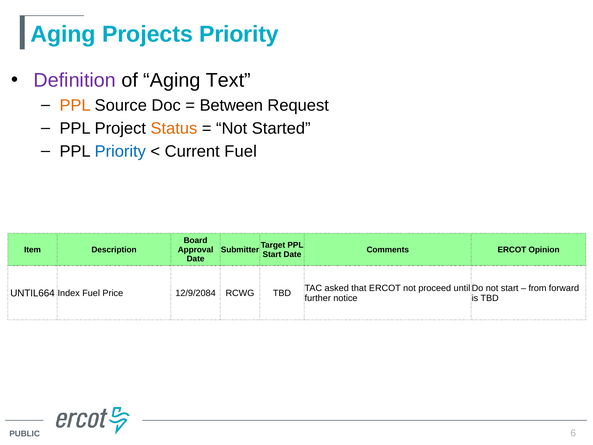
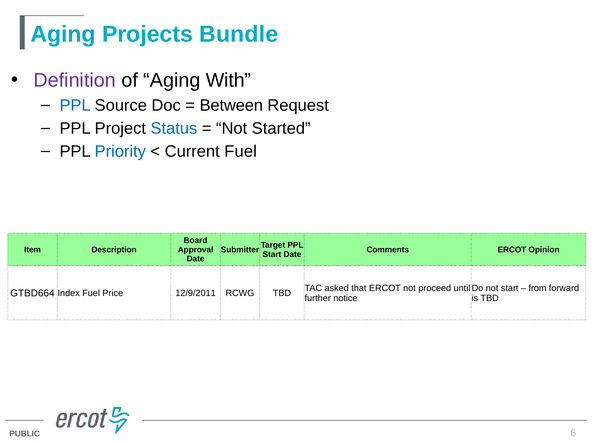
Projects Priority: Priority -> Bundle
Text: Text -> With
PPL at (75, 105) colour: orange -> blue
Status colour: orange -> blue
UNTIL664: UNTIL664 -> GTBD664
12/9/2084: 12/9/2084 -> 12/9/2011
